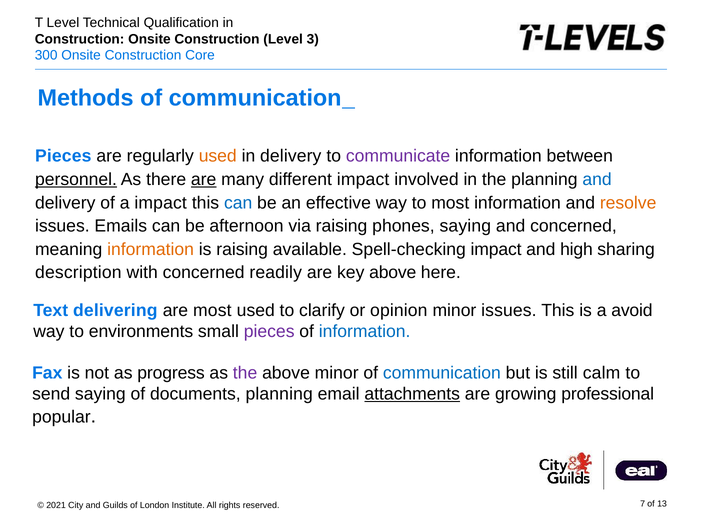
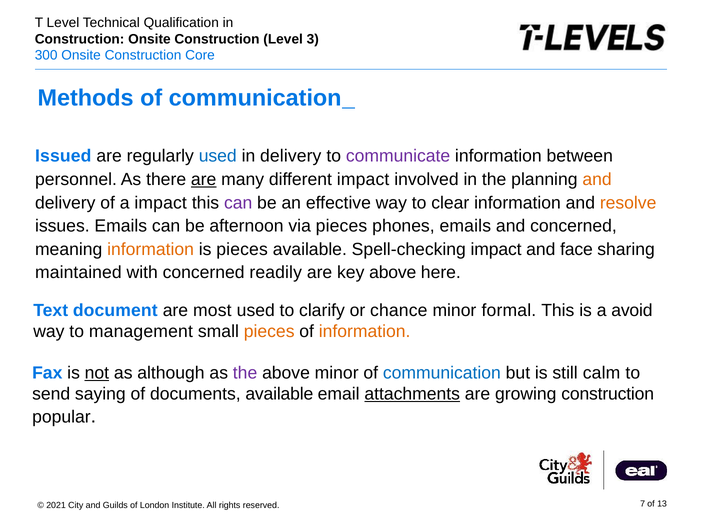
Pieces at (63, 156): Pieces -> Issued
used at (218, 156) colour: orange -> blue
personnel underline: present -> none
and at (597, 179) colour: blue -> orange
can at (238, 203) colour: blue -> purple
to most: most -> clear
via raising: raising -> pieces
phones saying: saying -> emails
is raising: raising -> pieces
high: high -> face
description: description -> maintained
delivering: delivering -> document
opinion: opinion -> chance
minor issues: issues -> formal
environments: environments -> management
pieces at (269, 331) colour: purple -> orange
information at (365, 331) colour: blue -> orange
not underline: none -> present
progress: progress -> although
documents planning: planning -> available
growing professional: professional -> construction
